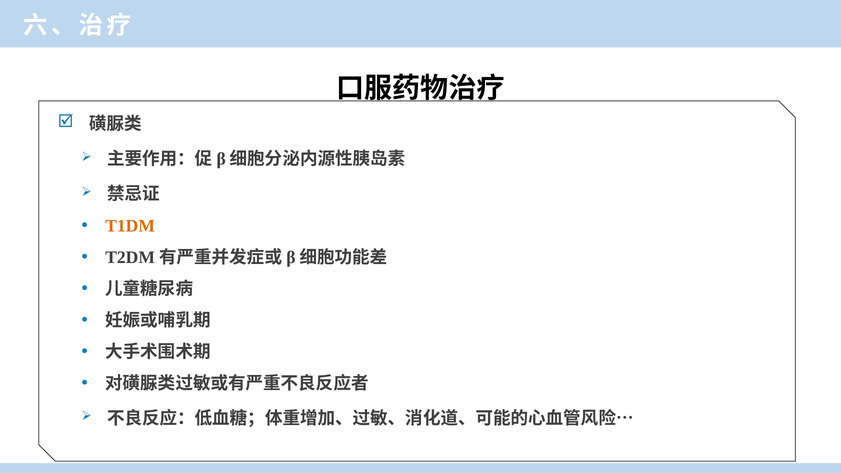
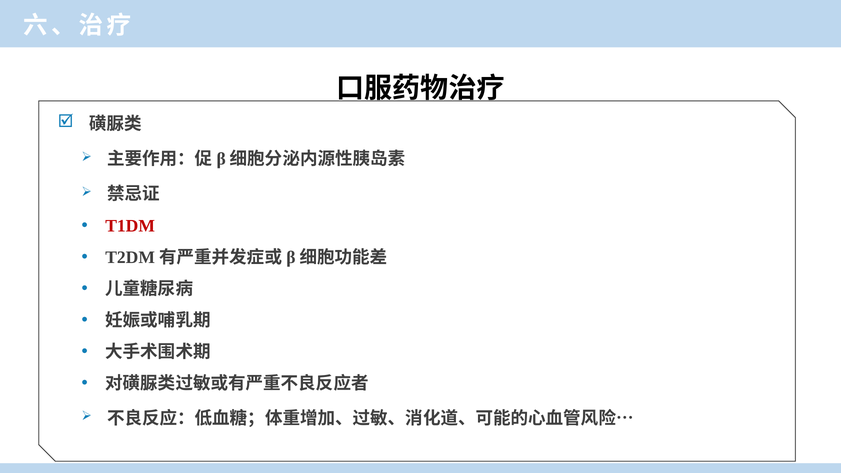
T1DM colour: orange -> red
